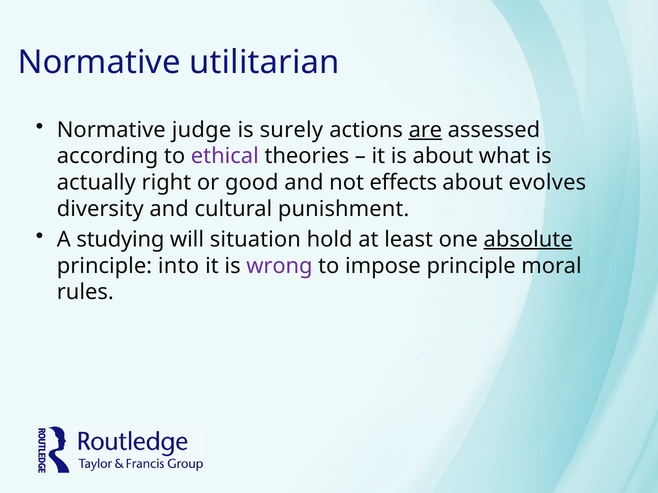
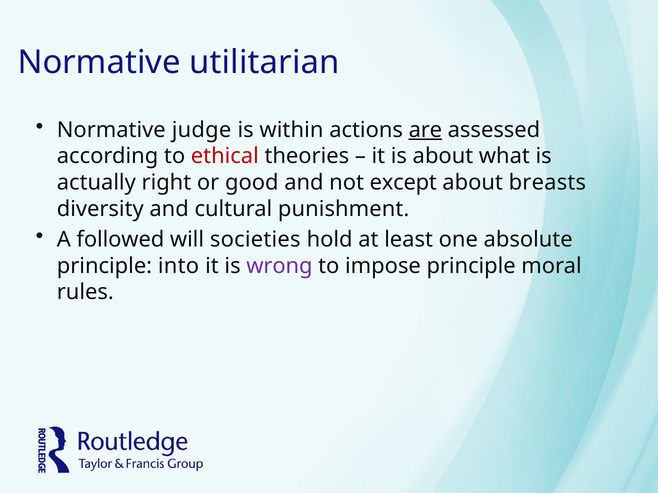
surely: surely -> within
ethical colour: purple -> red
effects: effects -> except
evolves: evolves -> breasts
studying: studying -> followed
situation: situation -> societies
absolute underline: present -> none
